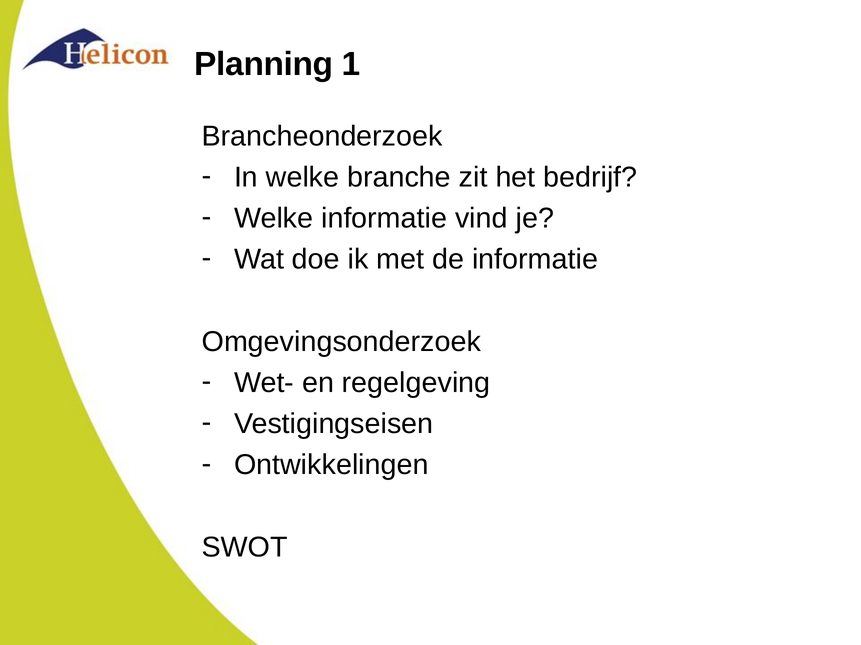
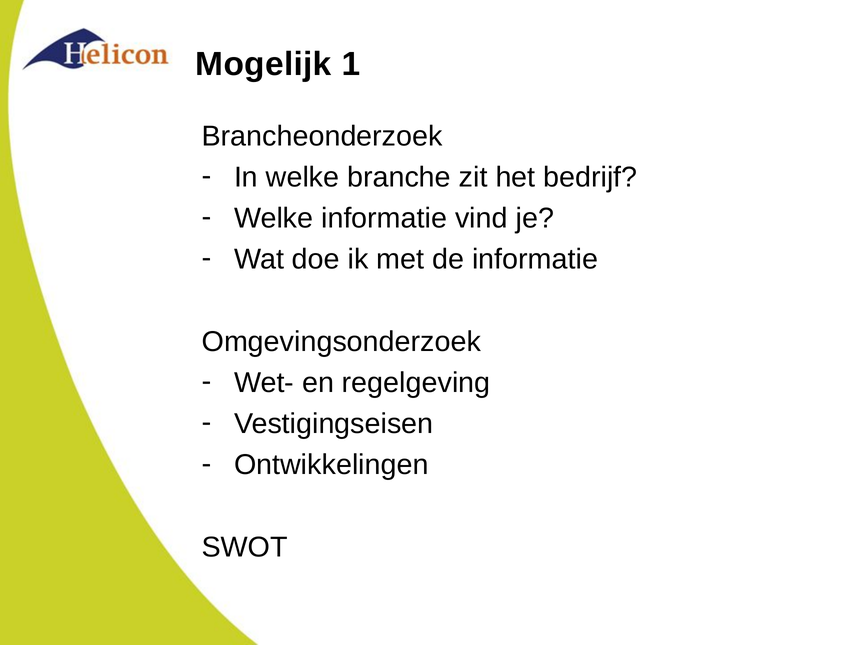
Planning: Planning -> Mogelijk
